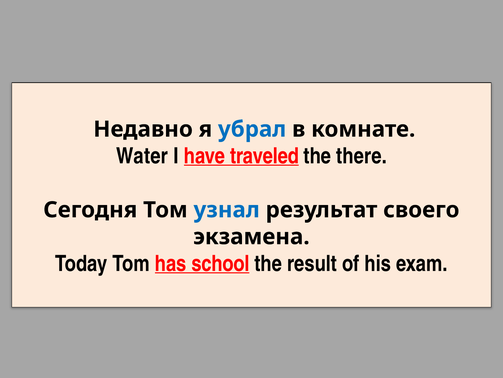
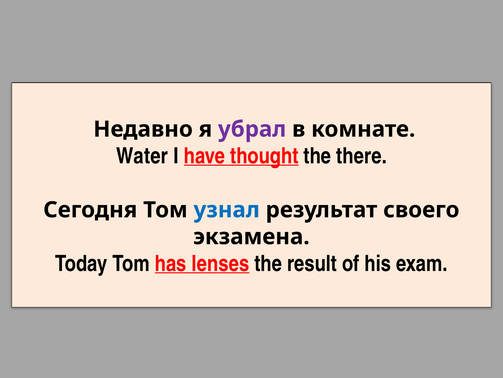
убрал colour: blue -> purple
traveled: traveled -> thought
school: school -> lenses
